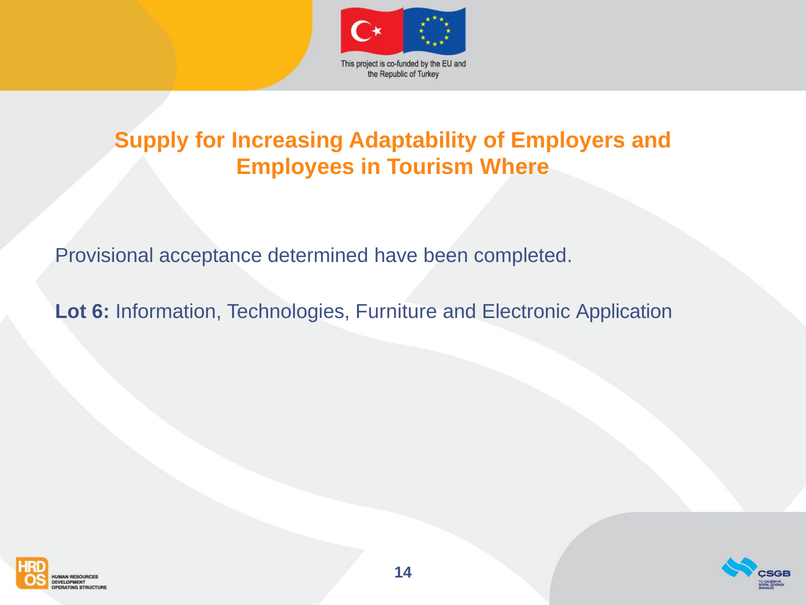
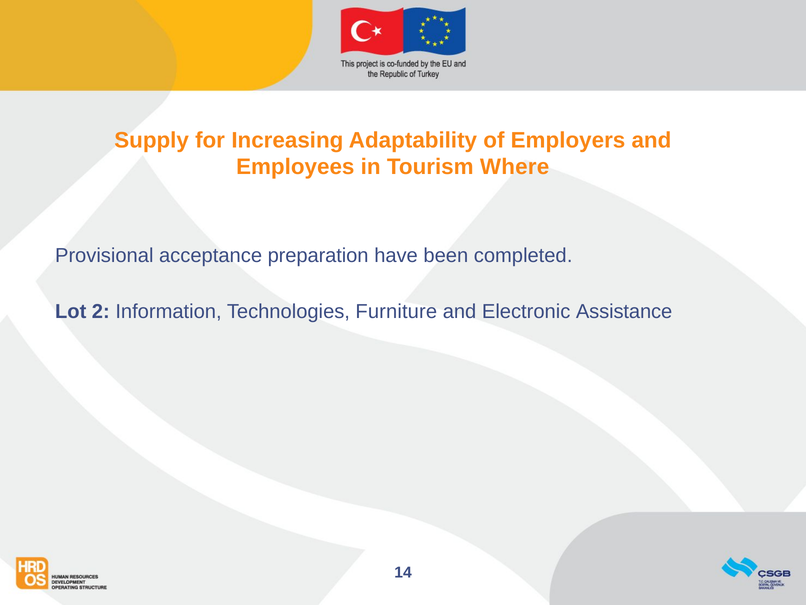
determined: determined -> preparation
6: 6 -> 2
Application: Application -> Assistance
